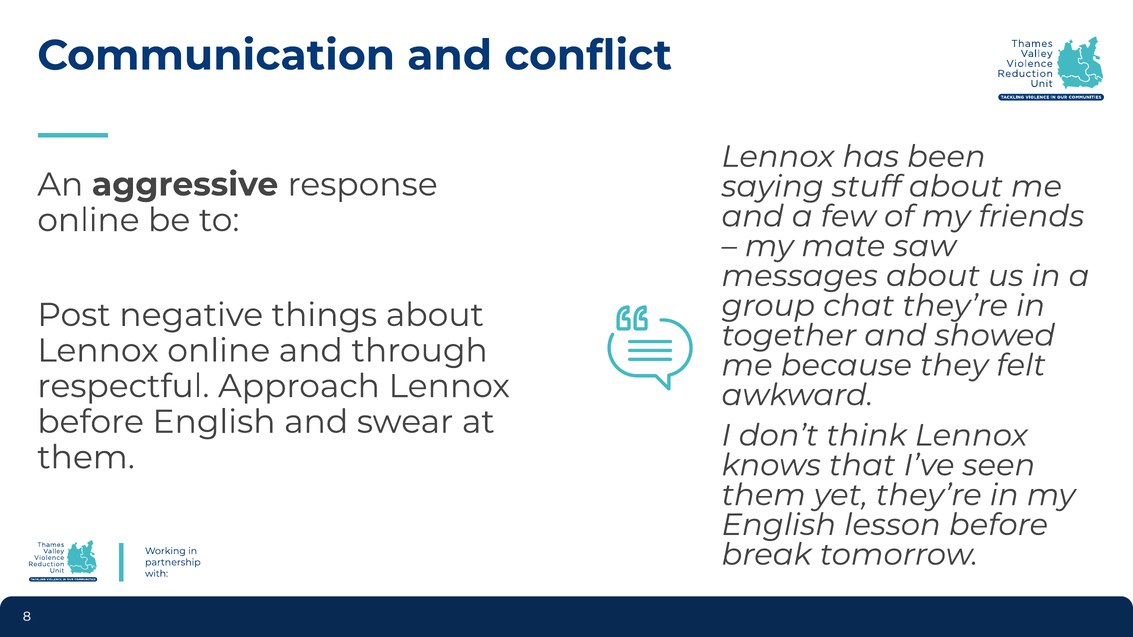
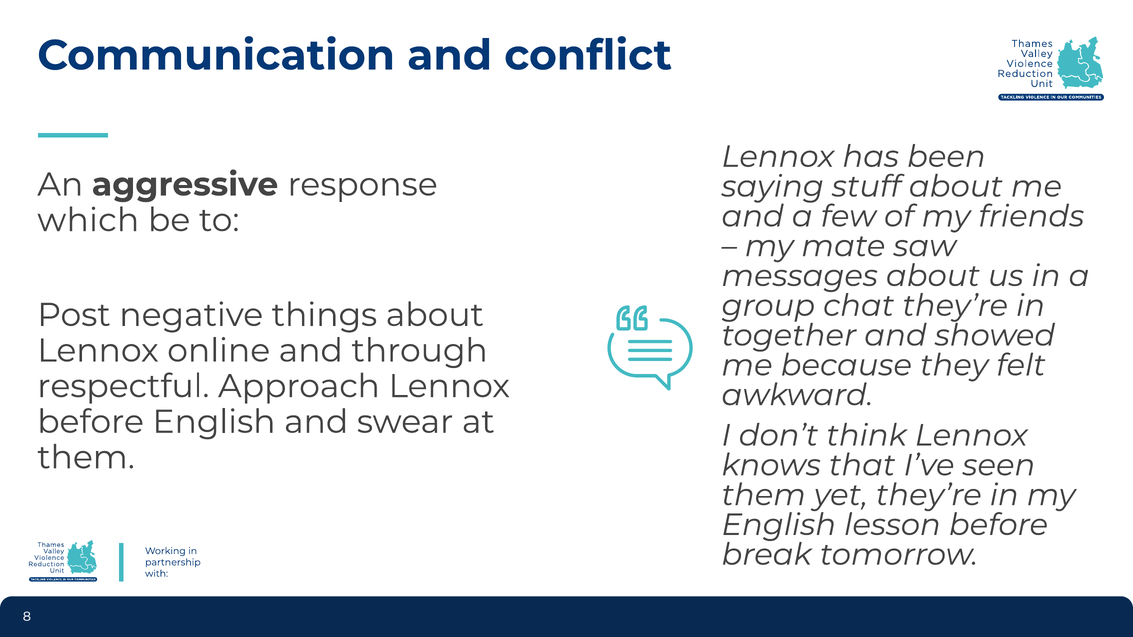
online at (88, 220): online -> which
